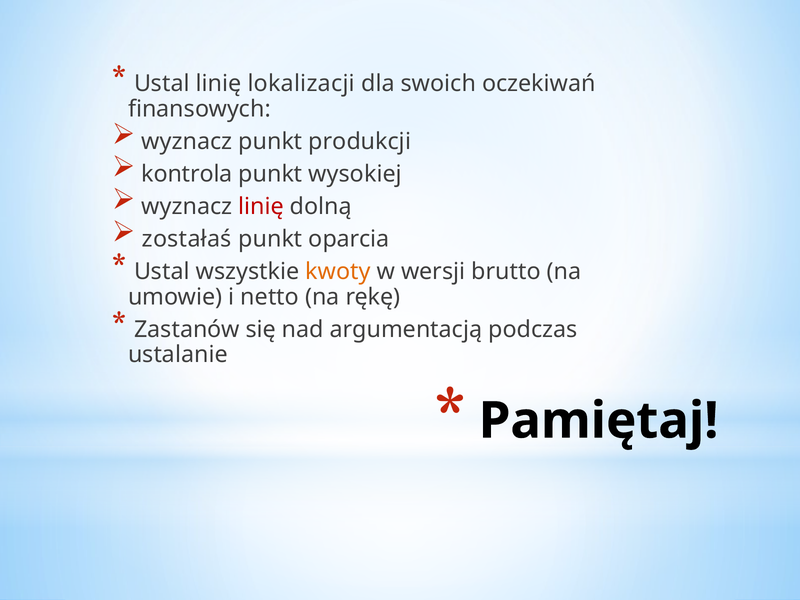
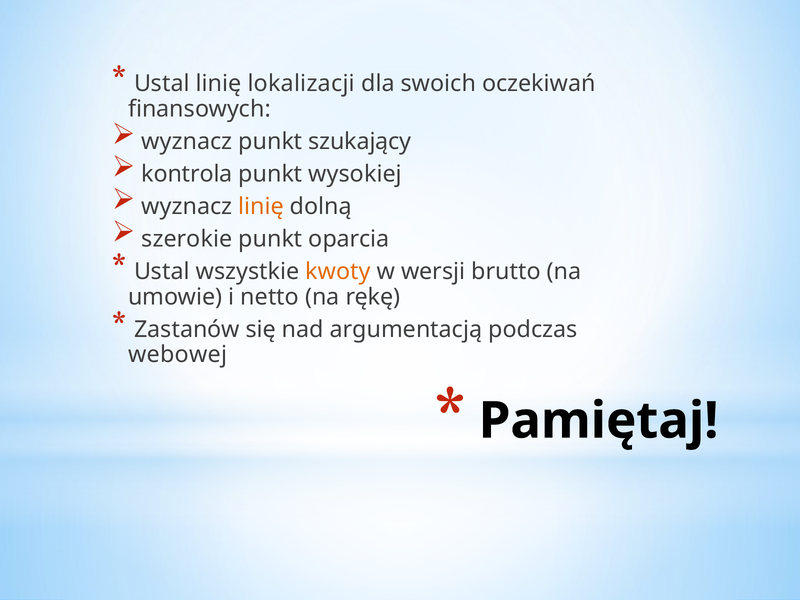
produkcji: produkcji -> szukający
linię at (261, 207) colour: red -> orange
zostałaś: zostałaś -> szerokie
ustalanie: ustalanie -> webowej
